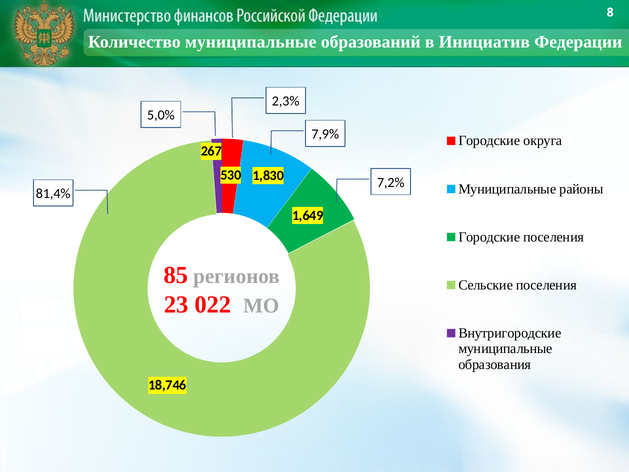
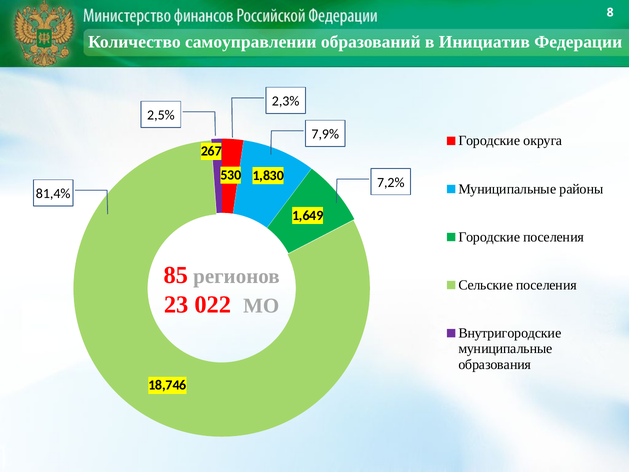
Количество муниципальные: муниципальные -> самоуправлении
5,0%: 5,0% -> 2,5%
